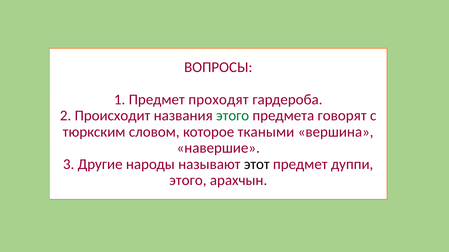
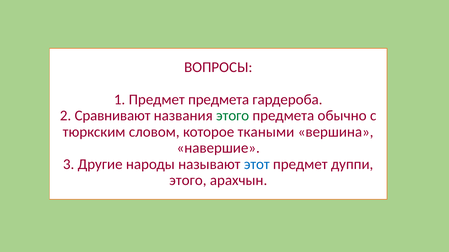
Предмет проходят: проходят -> предмета
Происходит: Происходит -> Сравнивают
говорят: говорят -> обычно
этот colour: black -> blue
